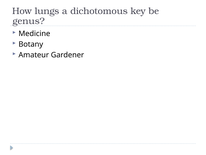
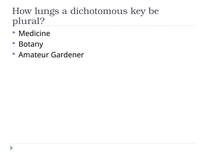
genus: genus -> plural
